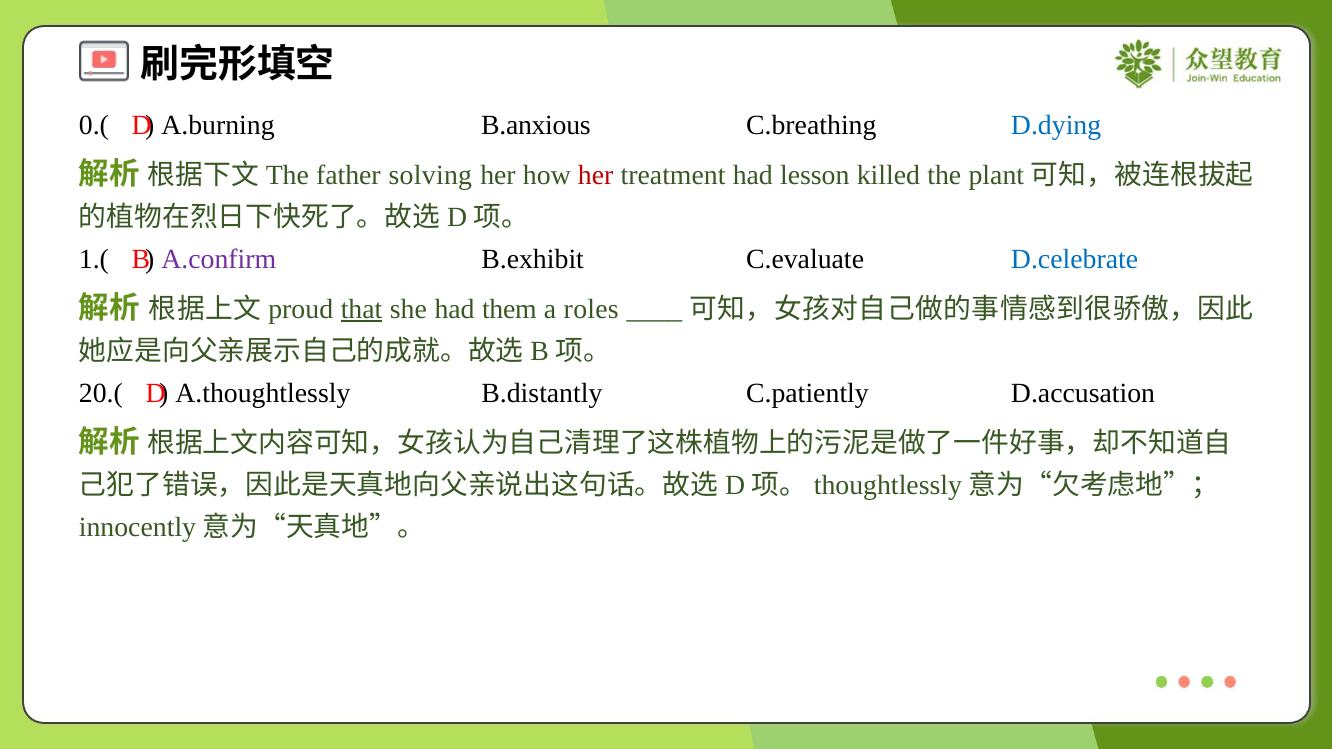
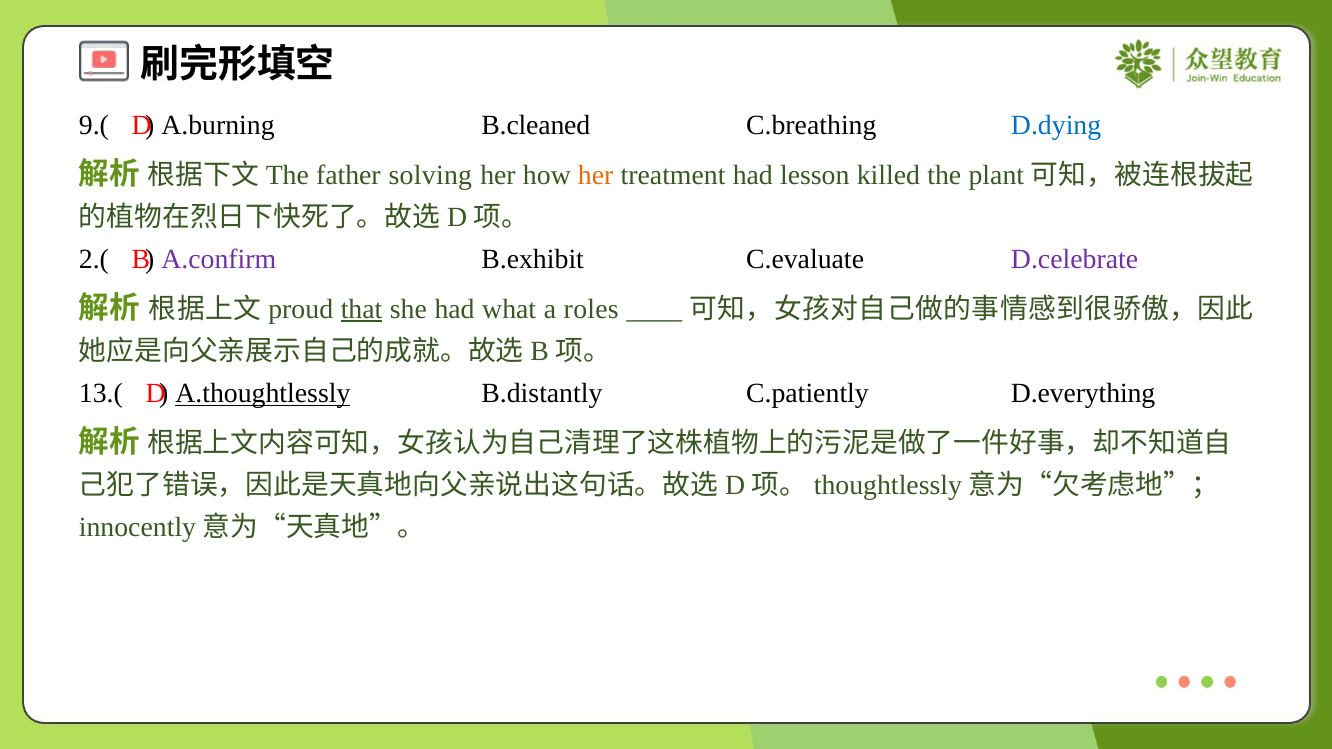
0.(: 0.( -> 9.(
B.anxious: B.anxious -> B.cleaned
her at (596, 176) colour: red -> orange
1.(: 1.( -> 2.(
D.celebrate colour: blue -> purple
them: them -> what
20.(: 20.( -> 13.(
A.thoughtlessly underline: none -> present
D.accusation: D.accusation -> D.everything
